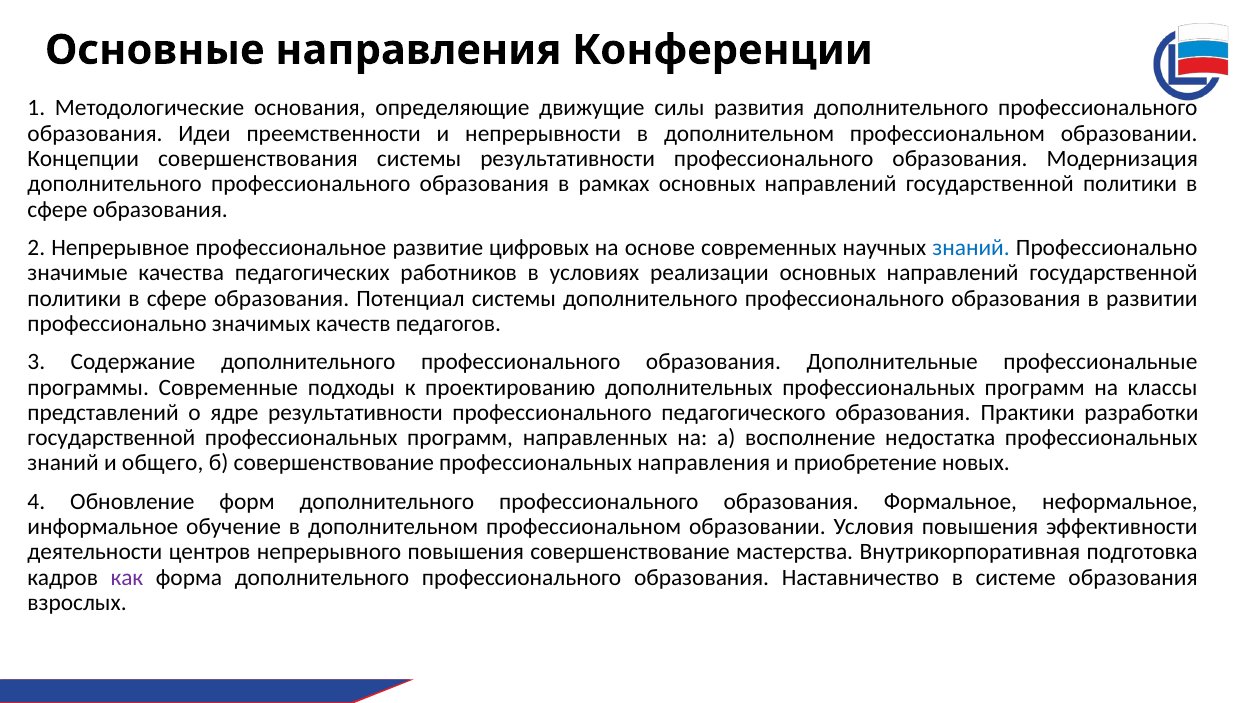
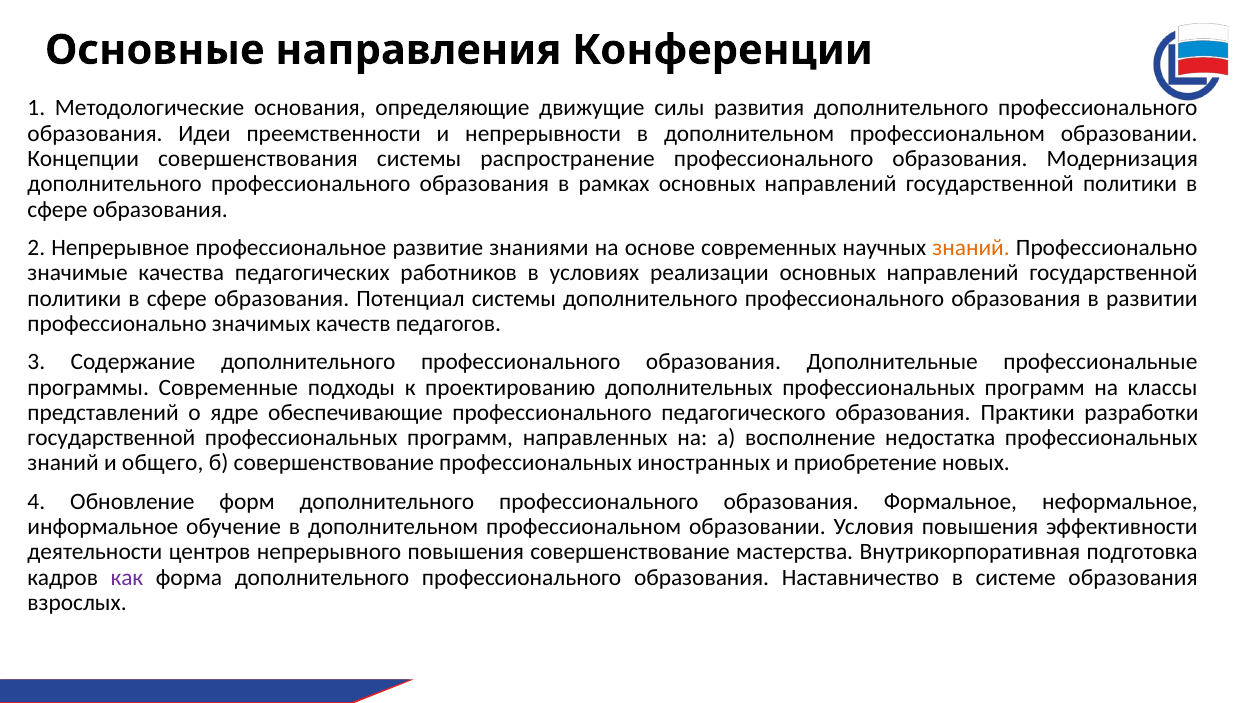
системы результативности: результативности -> распространение
цифровых: цифровых -> знаниями
знаний at (971, 248) colour: blue -> orange
ядре результативности: результативности -> обеспечивающие
профессиональных направления: направления -> иностранных
